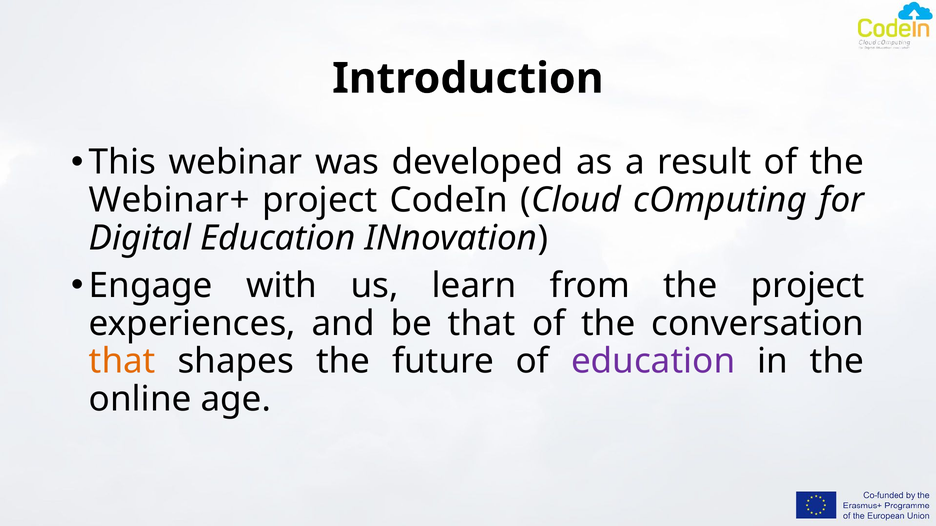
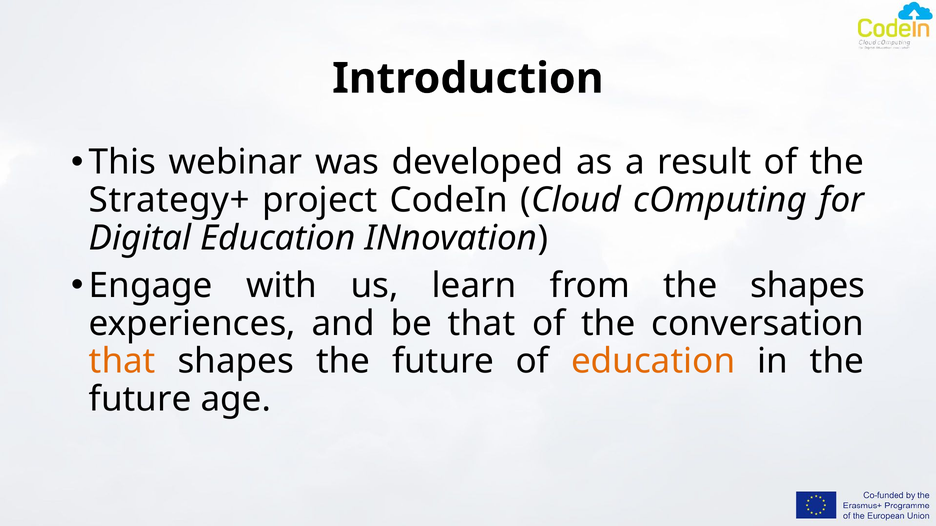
Webinar+: Webinar+ -> Strategy+
the project: project -> shapes
education at (653, 362) colour: purple -> orange
online at (140, 400): online -> future
